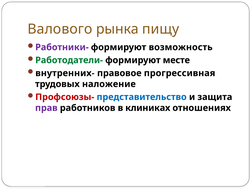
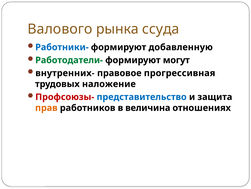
пищу: пищу -> ссуда
Работники- colour: purple -> blue
возможность: возможность -> добавленную
месте: месте -> могут
прав colour: purple -> orange
клиниках: клиниках -> величина
